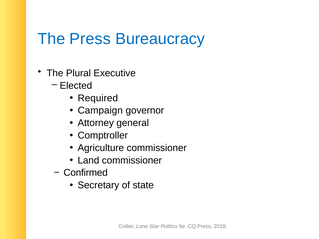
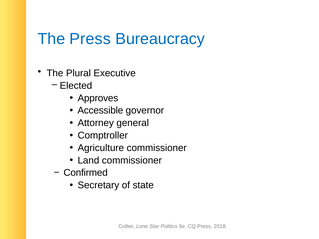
Required: Required -> Approves
Campaign: Campaign -> Accessible
